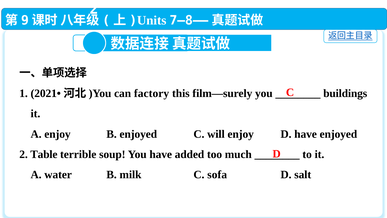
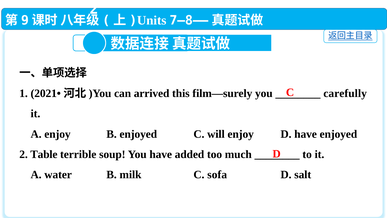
factory: factory -> arrived
buildings: buildings -> carefully
